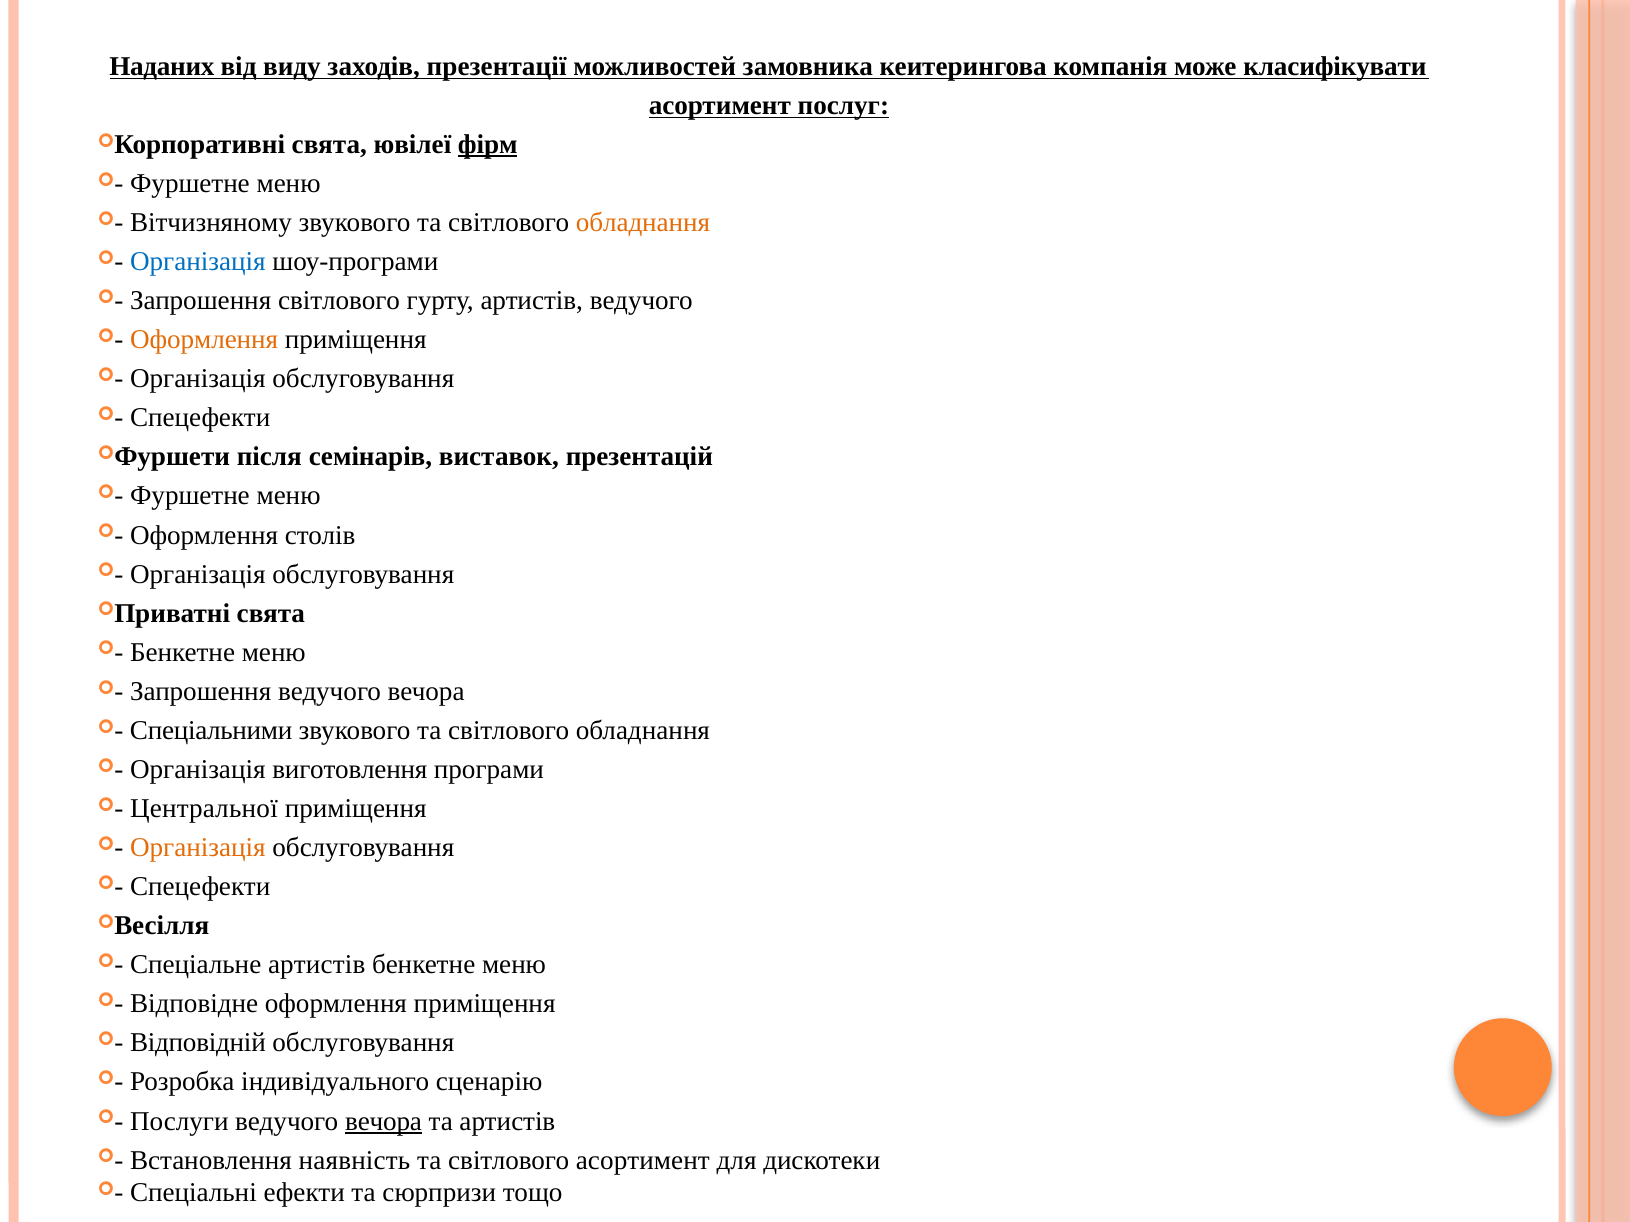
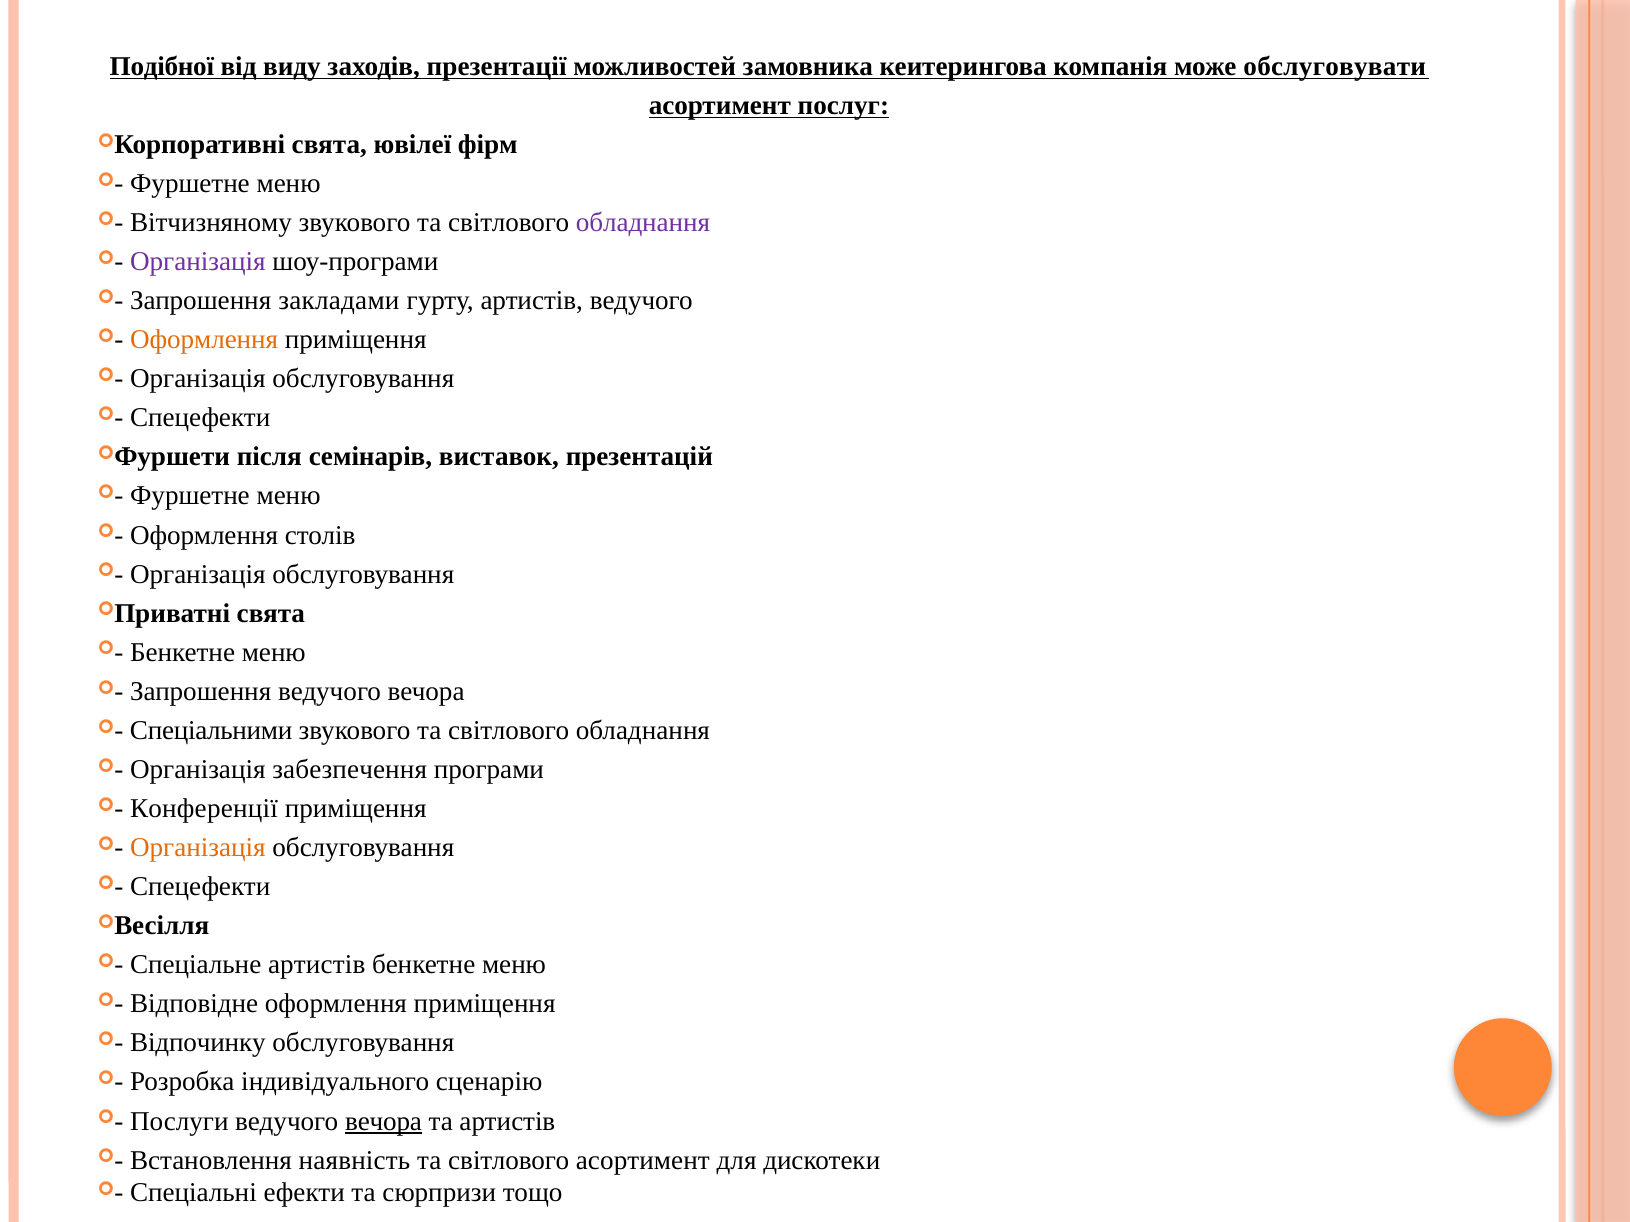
Наданих: Наданих -> Подібної
класифікувати: класифікувати -> обслуговувати
фірм underline: present -> none
обладнання at (643, 223) colour: orange -> purple
Організація at (198, 262) colour: blue -> purple
Запрошення світлового: світлового -> закладами
виготовлення: виготовлення -> забезпечення
Центральної: Центральної -> Конференції
Відповідній: Відповідній -> Відпочинку
